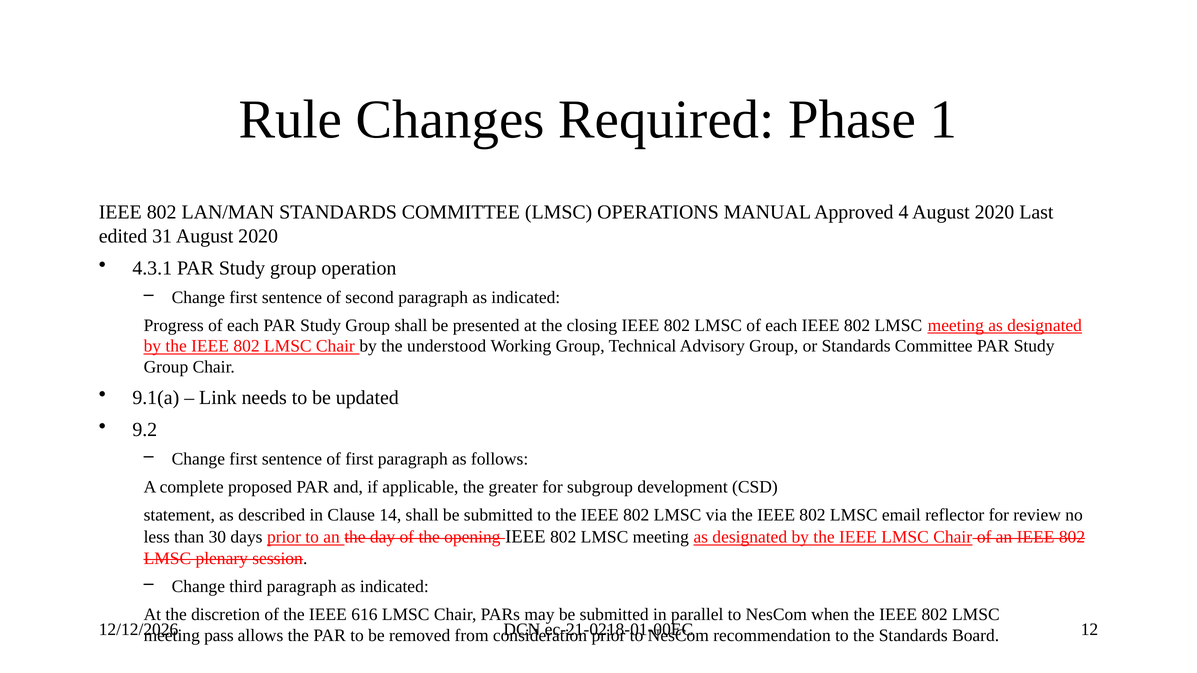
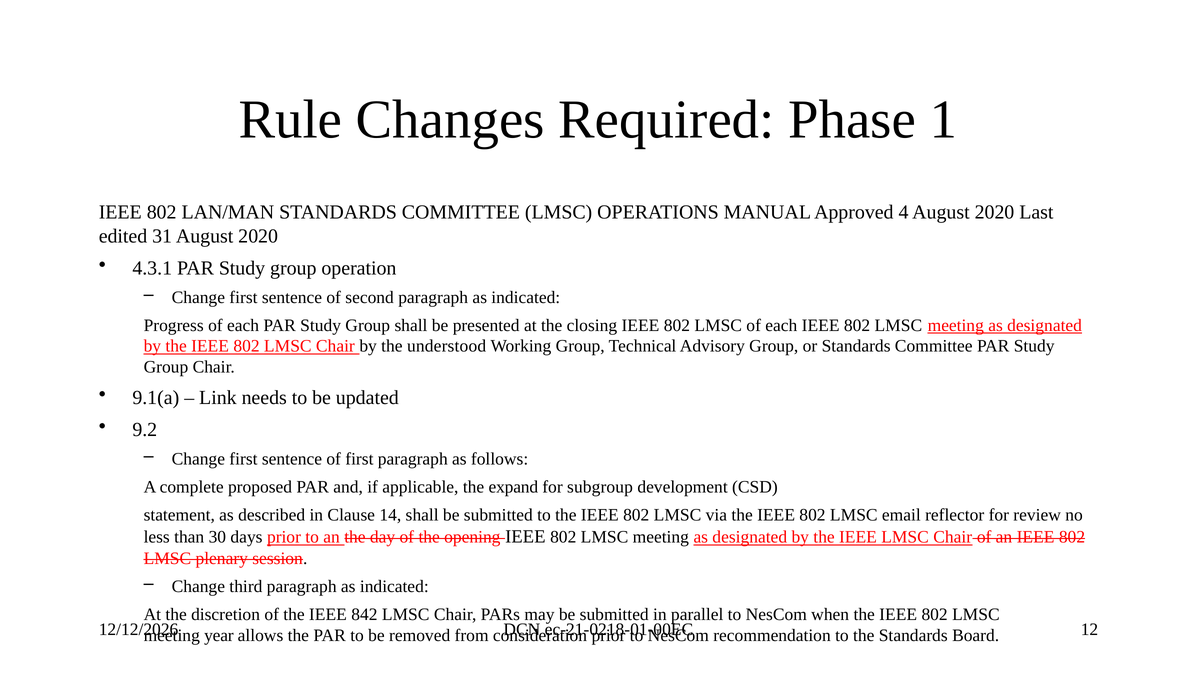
greater: greater -> expand
616: 616 -> 842
pass: pass -> year
